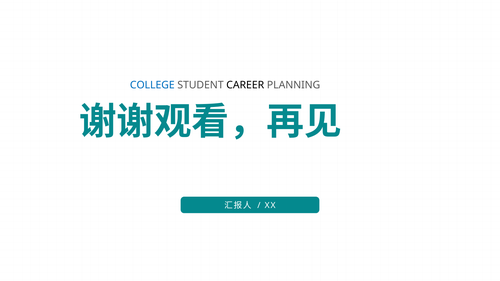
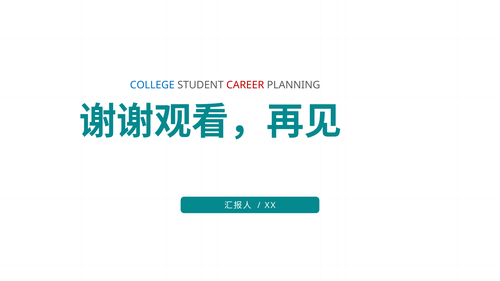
CAREER colour: black -> red
